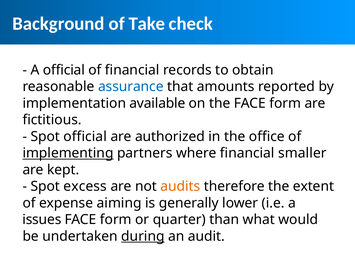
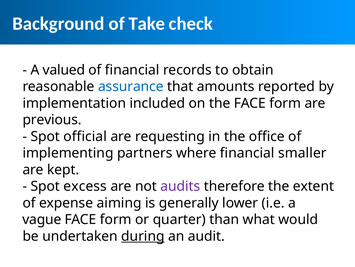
A official: official -> valued
available: available -> included
fictitious: fictitious -> previous
authorized: authorized -> requesting
implementing underline: present -> none
audits colour: orange -> purple
issues: issues -> vague
